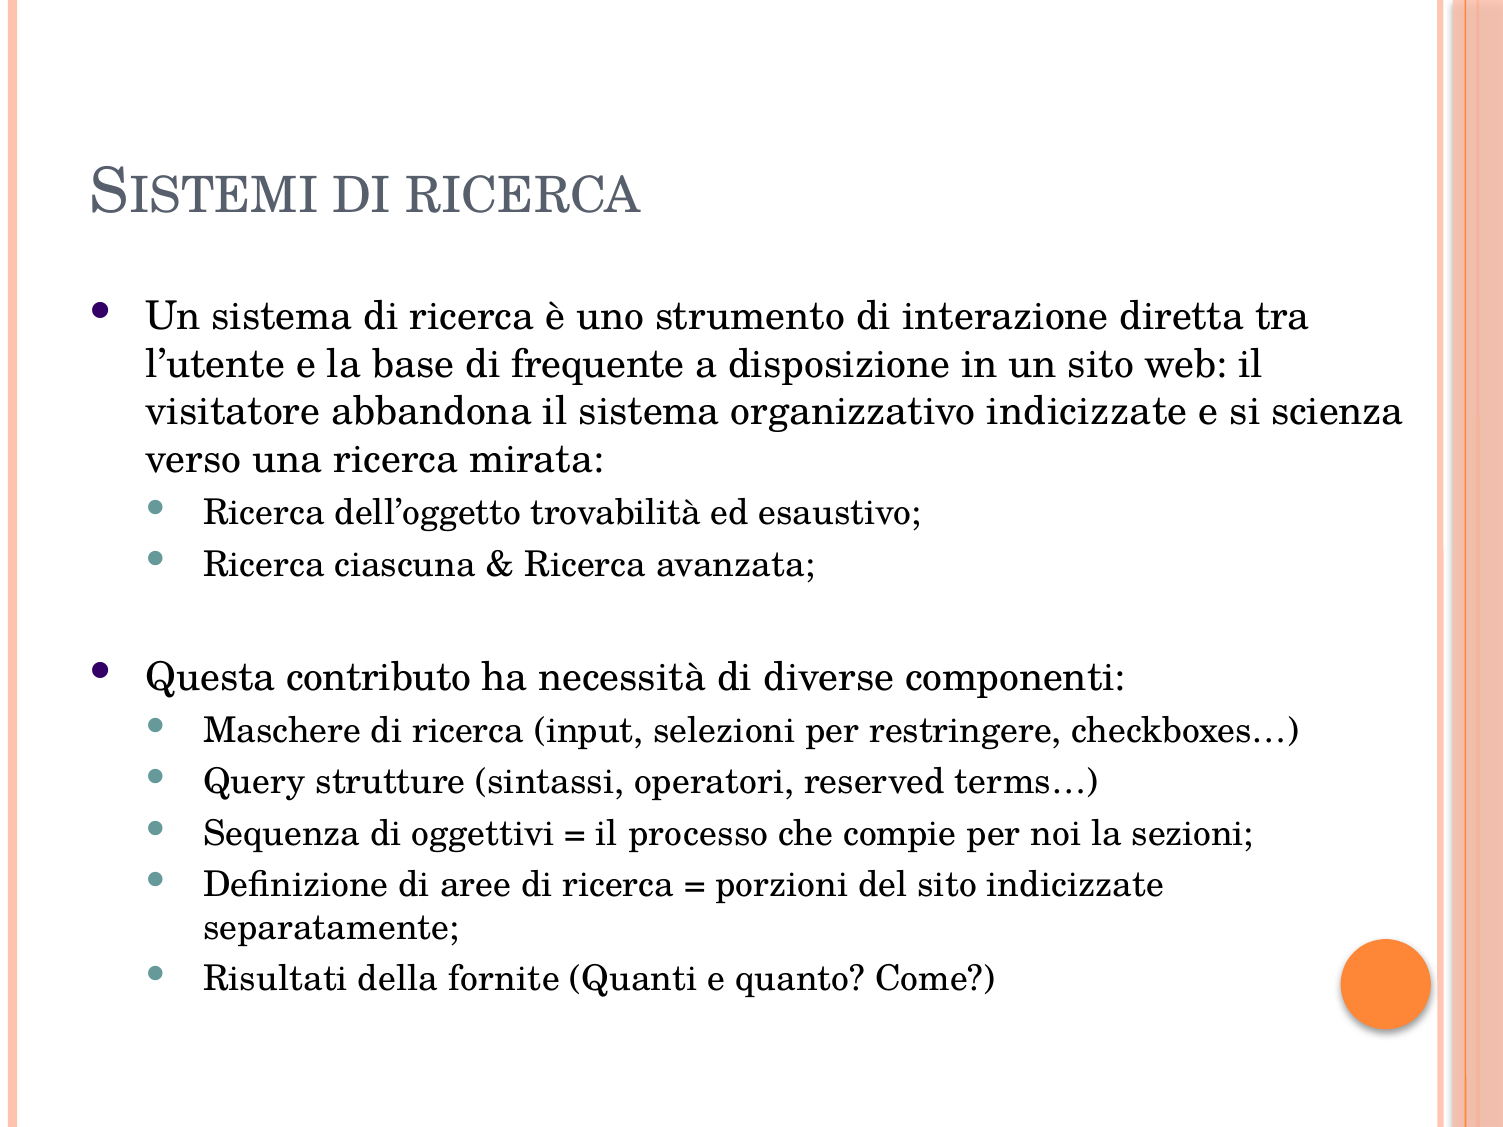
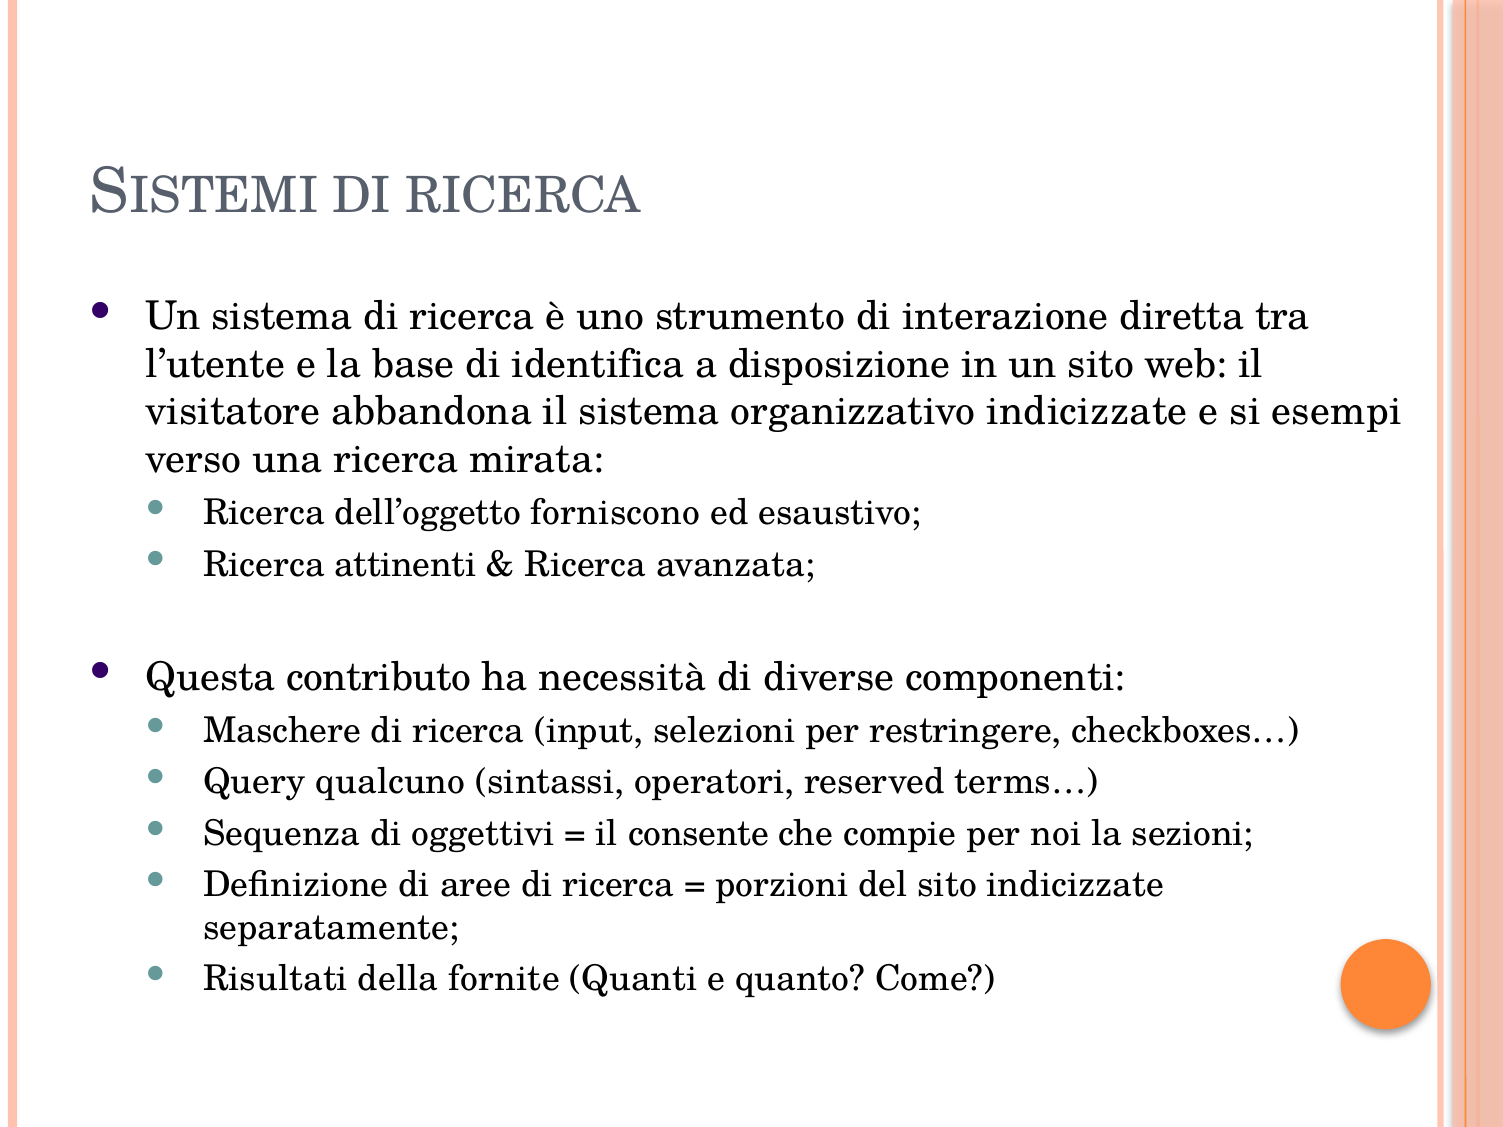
frequente: frequente -> identifica
scienza: scienza -> esempi
trovabilità: trovabilità -> forniscono
ciascuna: ciascuna -> attinenti
strutture: strutture -> qualcuno
processo: processo -> consente
